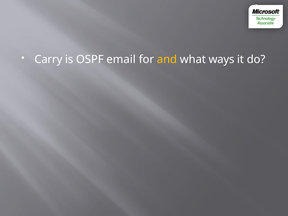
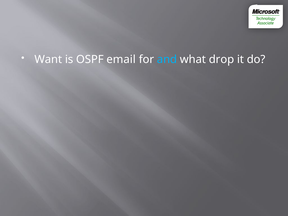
Carry: Carry -> Want
and colour: yellow -> light blue
ways: ways -> drop
